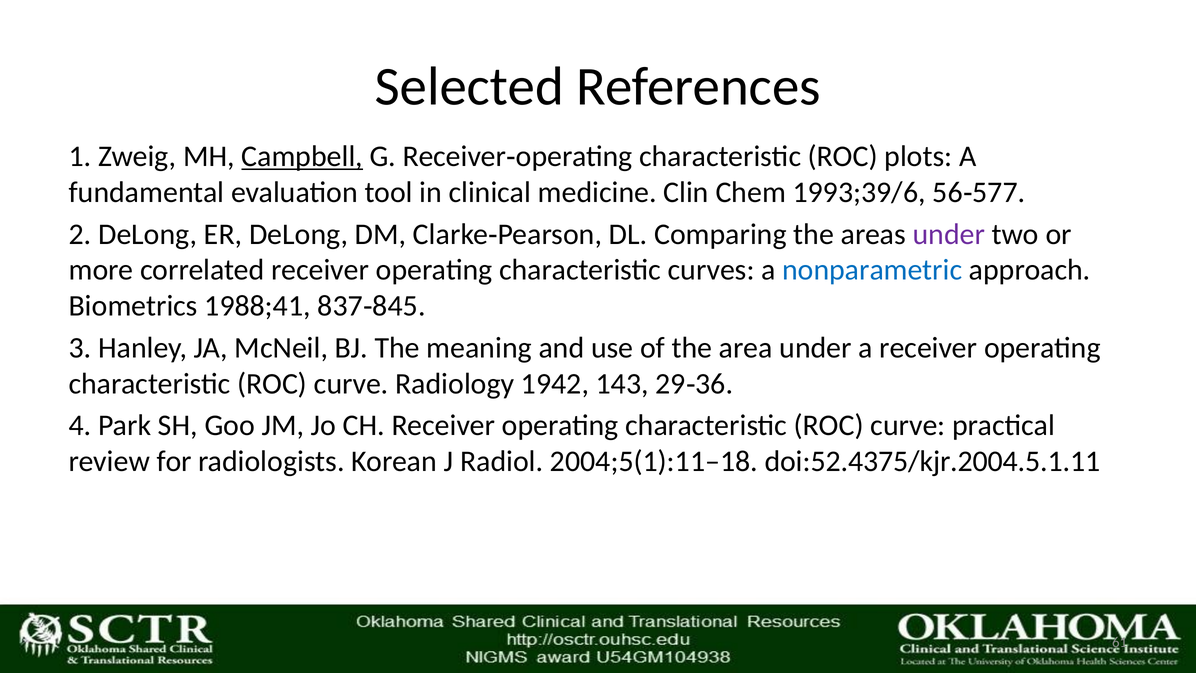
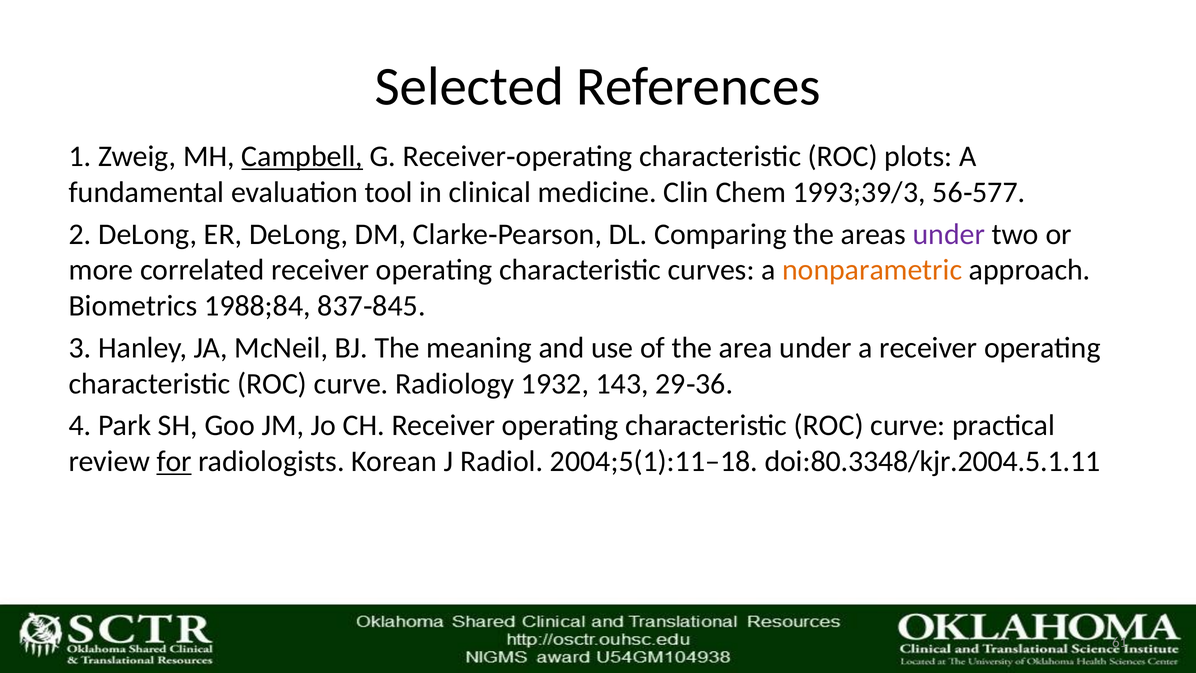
1993;39/6: 1993;39/6 -> 1993;39/3
nonparametric colour: blue -> orange
1988;41: 1988;41 -> 1988;84
1942: 1942 -> 1932
for underline: none -> present
doi:52.4375/kjr.2004.5.1.11: doi:52.4375/kjr.2004.5.1.11 -> doi:80.3348/kjr.2004.5.1.11
